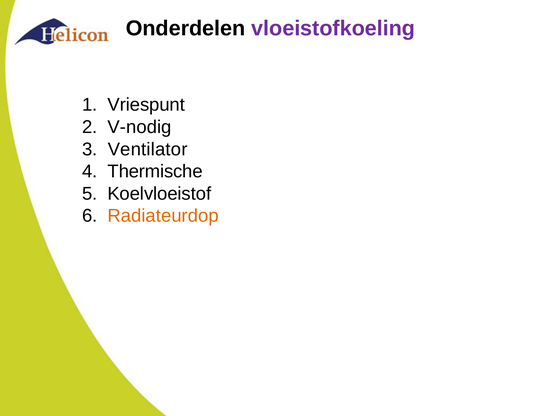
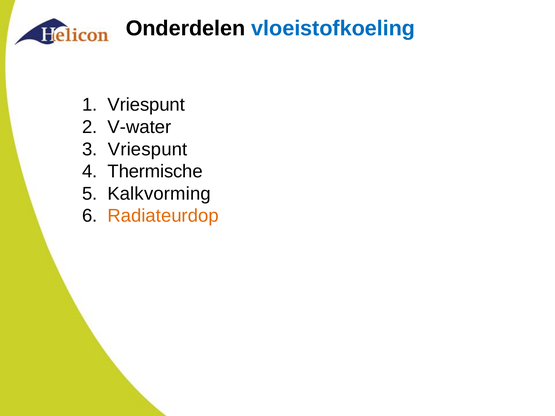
vloeistofkoeling colour: purple -> blue
V-nodig: V-nodig -> V-water
3 Ventilator: Ventilator -> Vriespunt
Koelvloeistof: Koelvloeistof -> Kalkvorming
